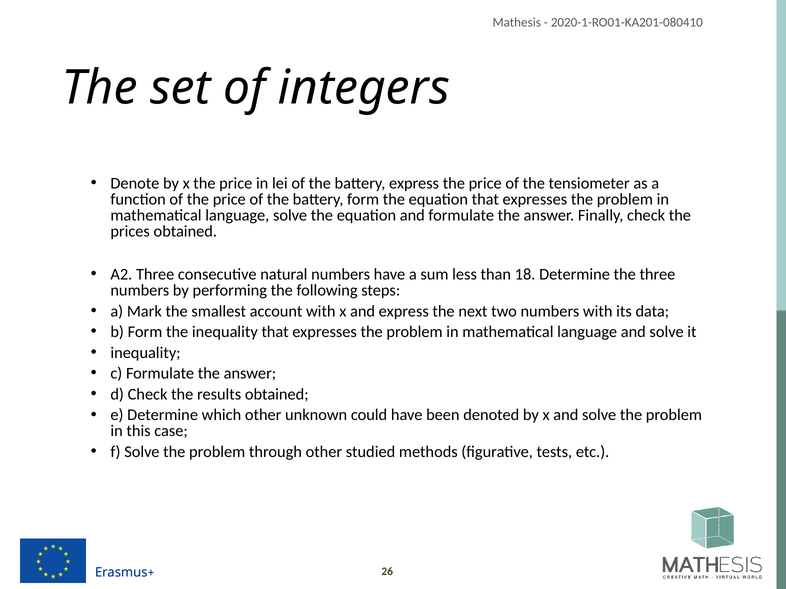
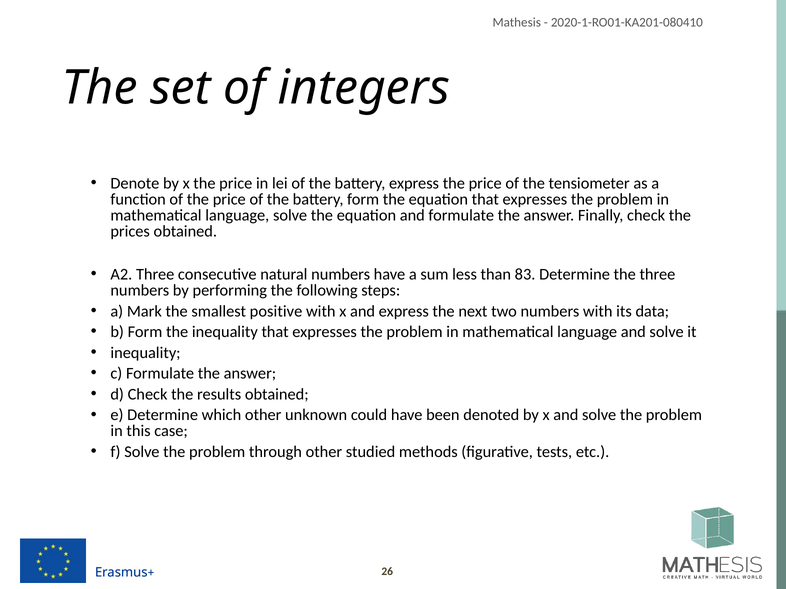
18: 18 -> 83
account: account -> positive
